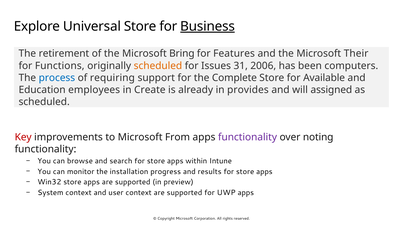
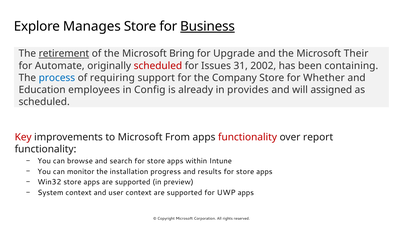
Universal: Universal -> Manages
retirement underline: none -> present
Features: Features -> Upgrade
Functions: Functions -> Automate
scheduled at (158, 66) colour: orange -> red
2006: 2006 -> 2002
computers: computers -> containing
Complete: Complete -> Company
Available: Available -> Whether
Create: Create -> Config
functionality at (248, 137) colour: purple -> red
noting: noting -> report
